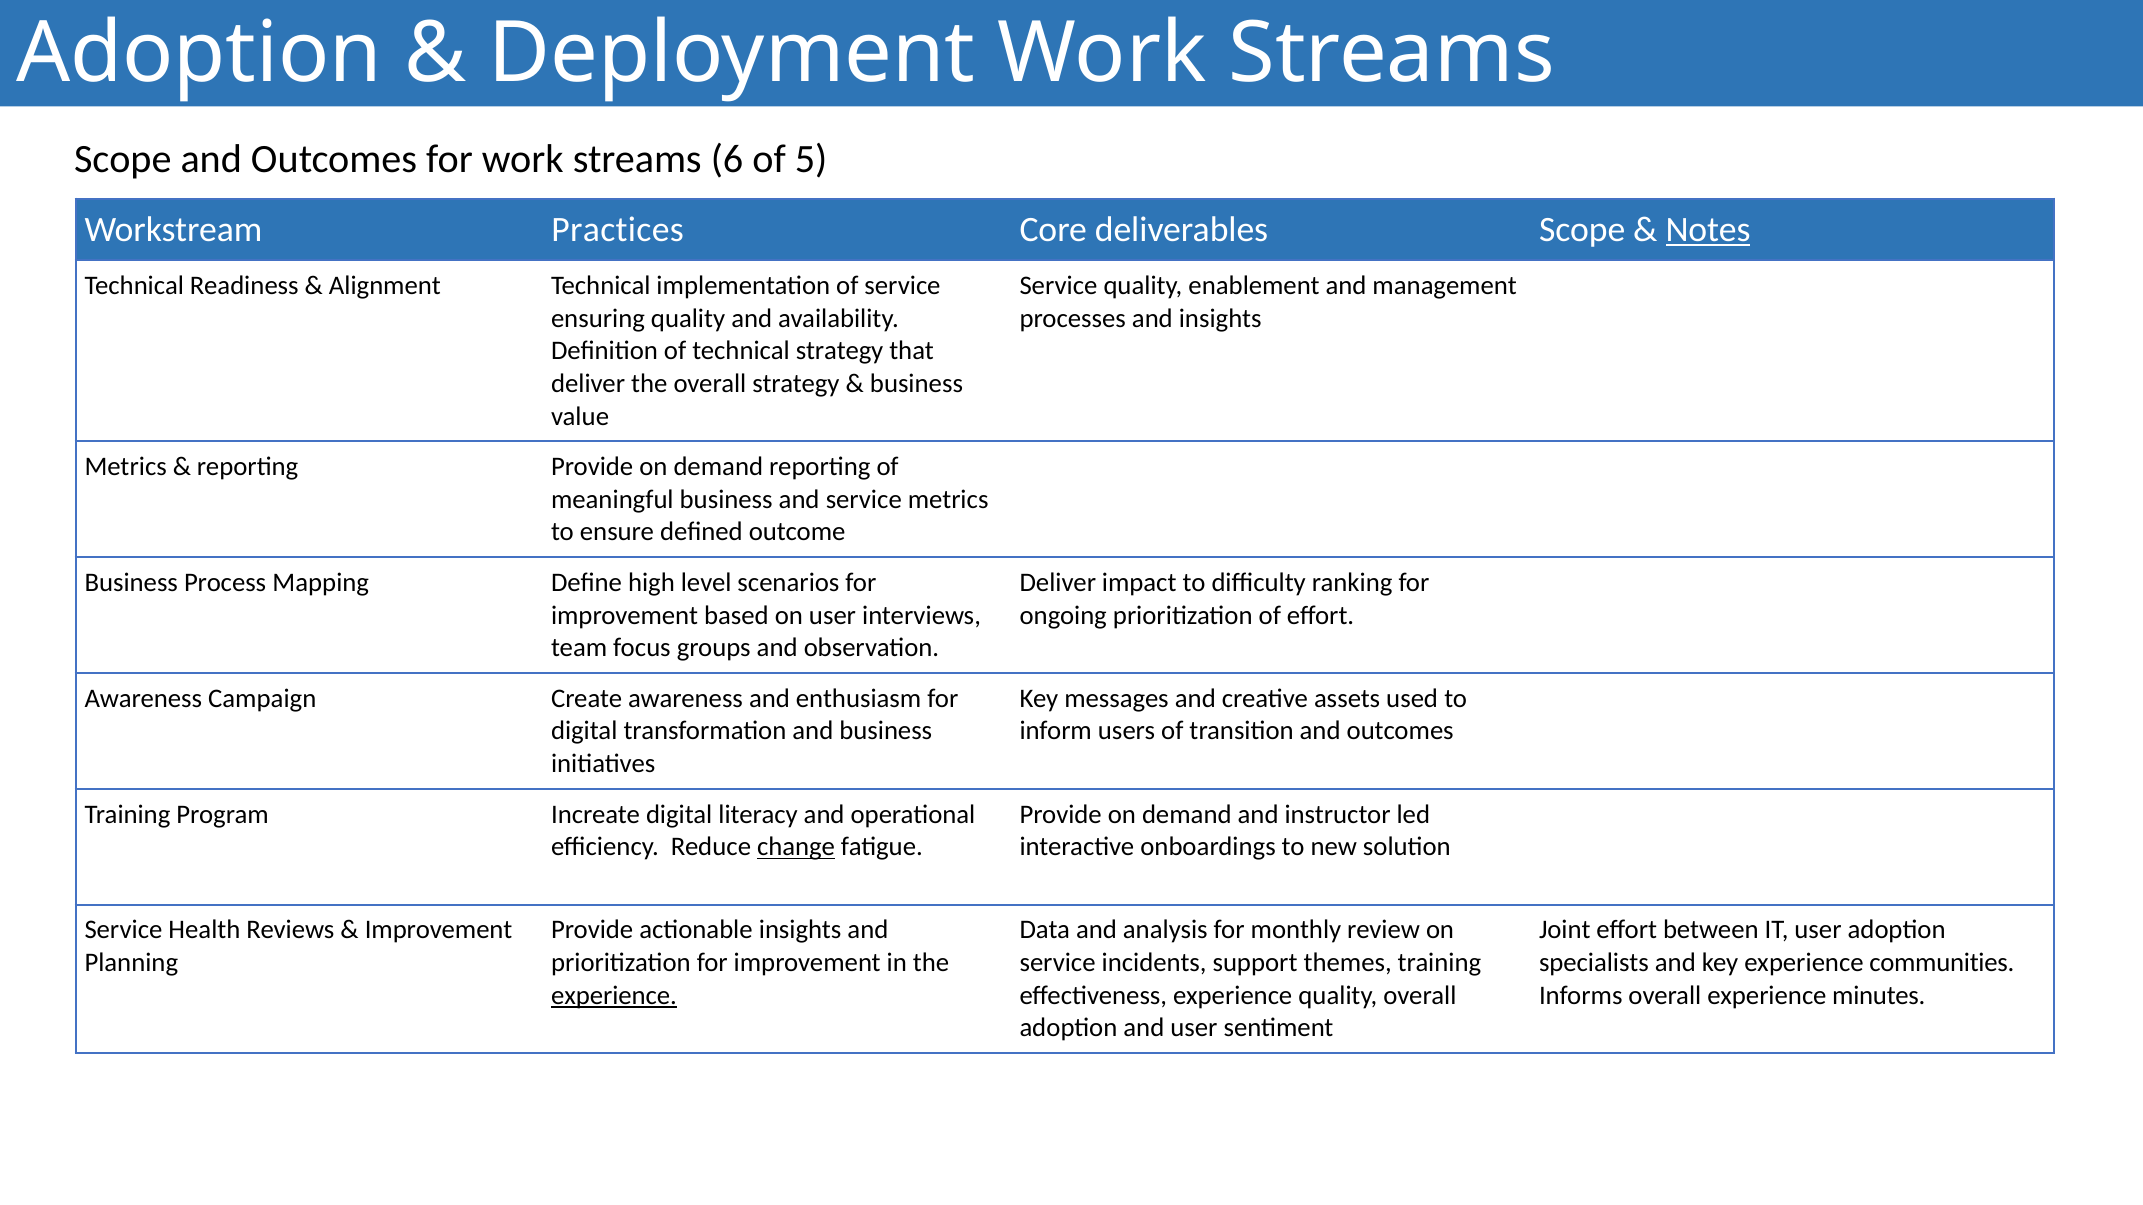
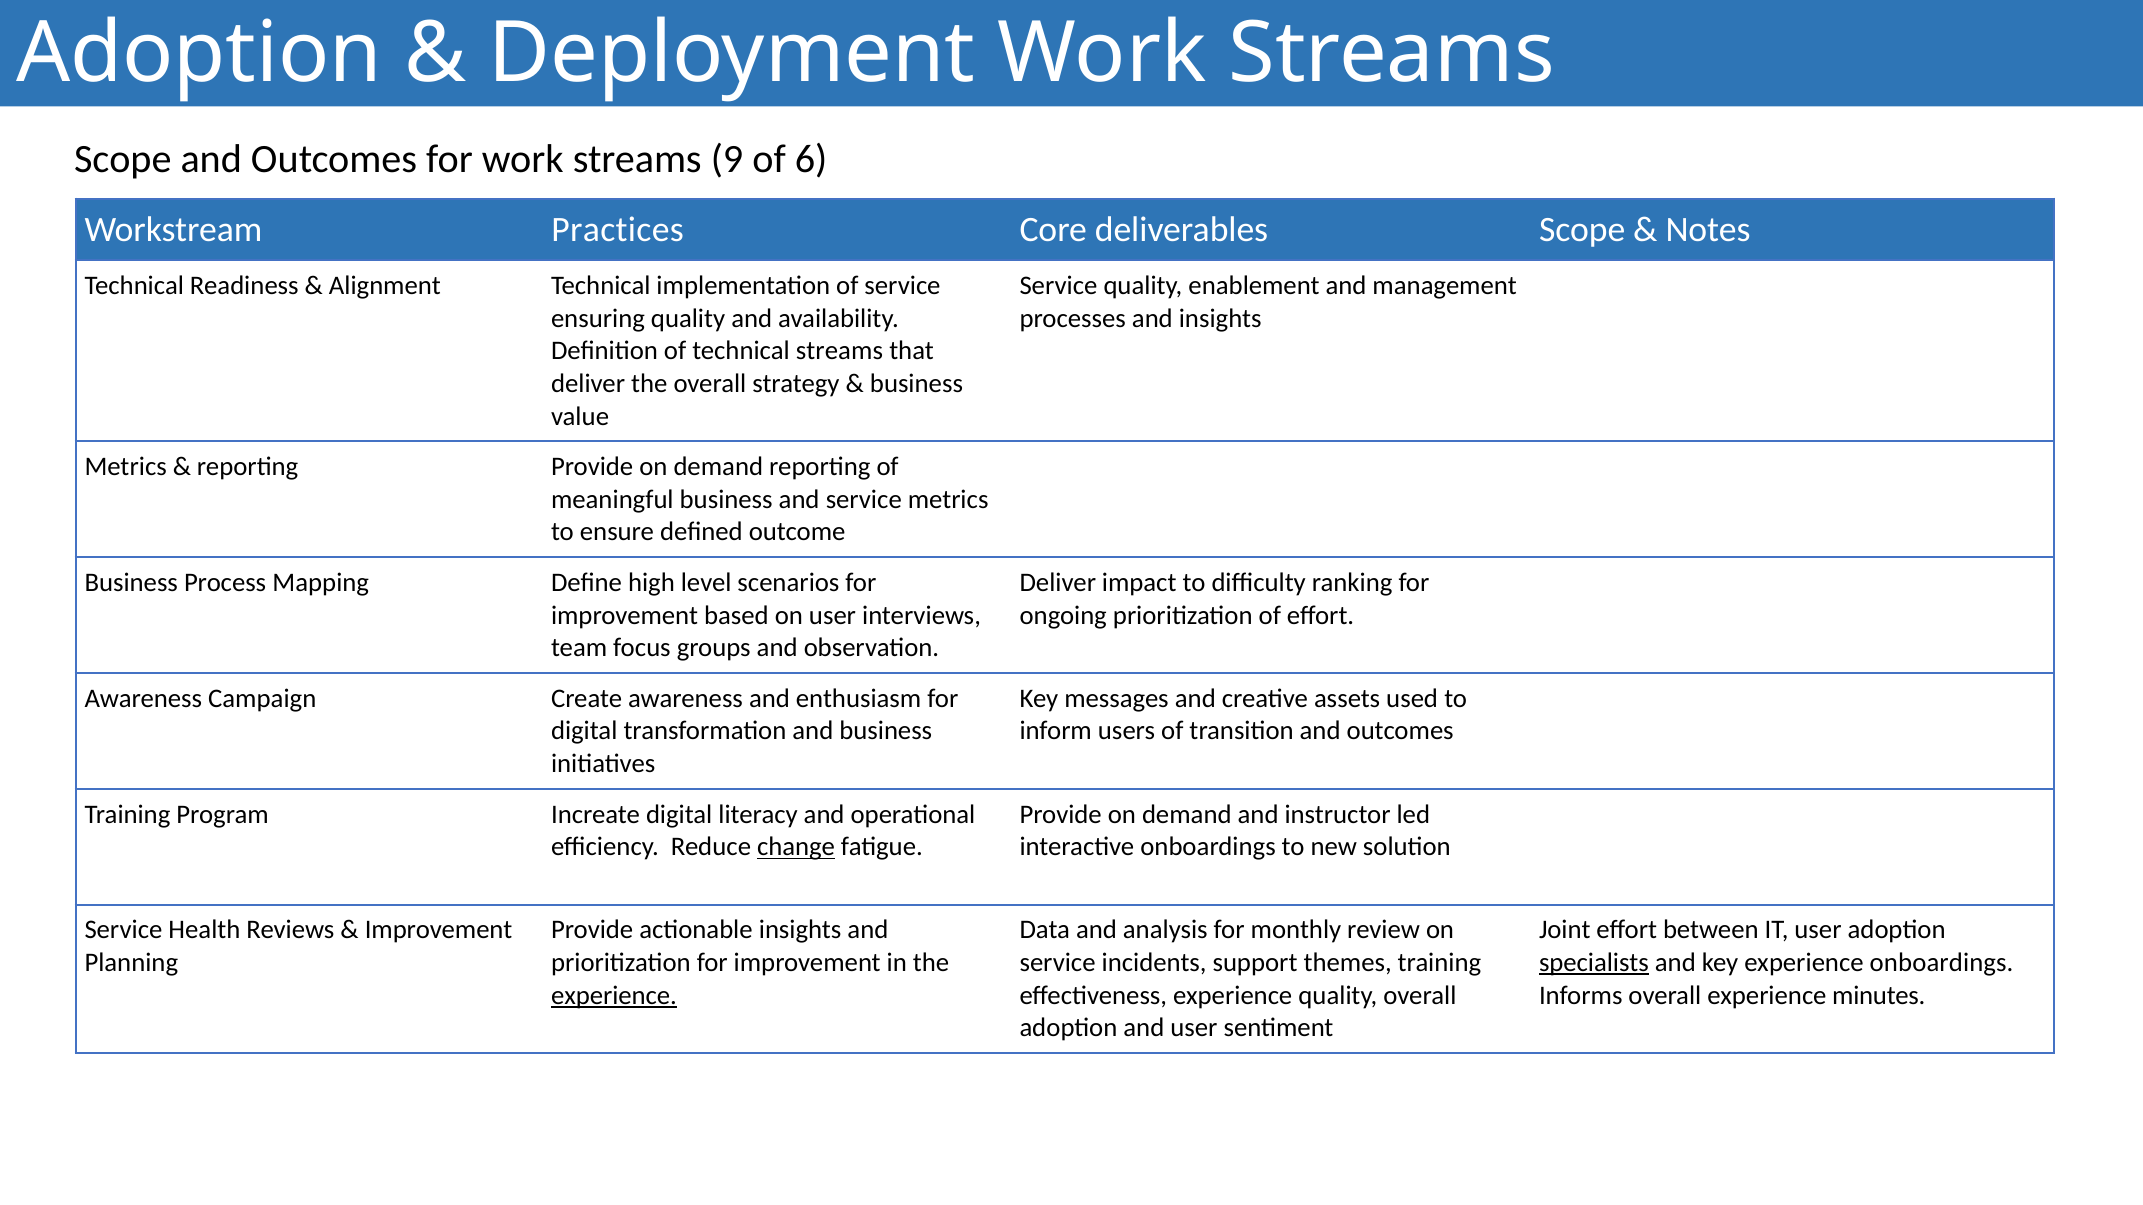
6: 6 -> 9
5: 5 -> 6
Notes underline: present -> none
technical strategy: strategy -> streams
specialists underline: none -> present
experience communities: communities -> onboardings
